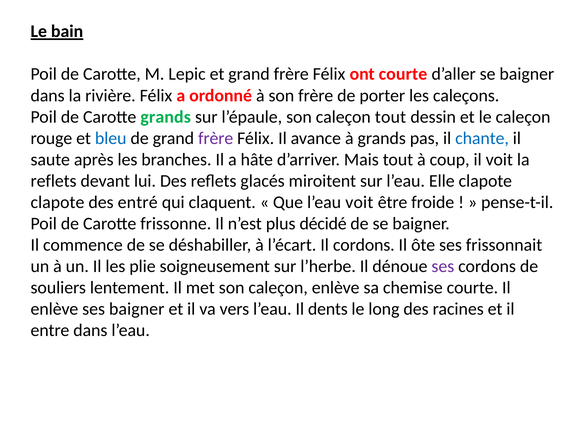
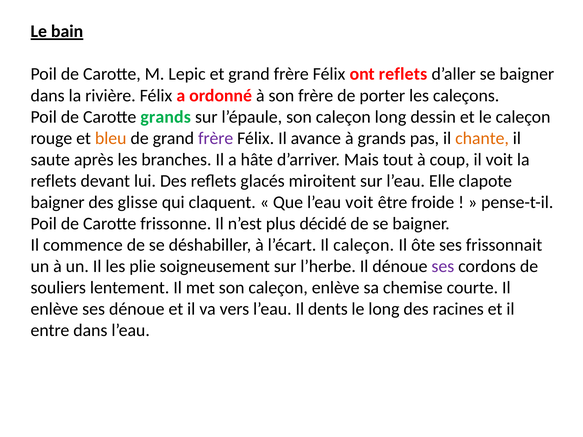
ont courte: courte -> reflets
caleçon tout: tout -> long
bleu colour: blue -> orange
chante colour: blue -> orange
clapote at (57, 202): clapote -> baigner
entré: entré -> glisse
Il cordons: cordons -> caleçon
ses baigner: baigner -> dénoue
